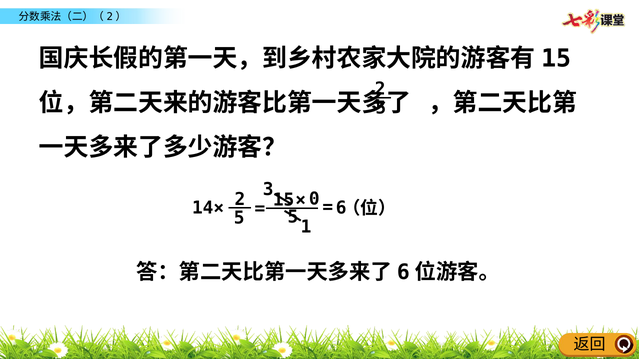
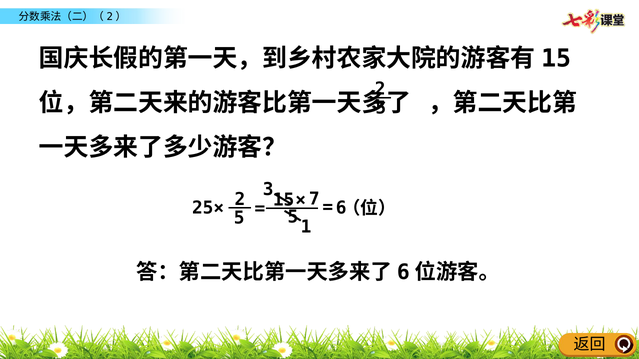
0: 0 -> 7
14×: 14× -> 25×
